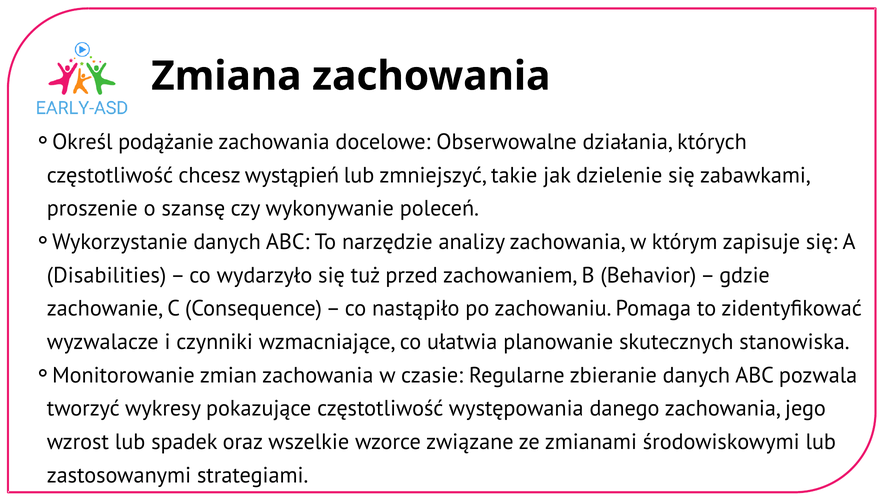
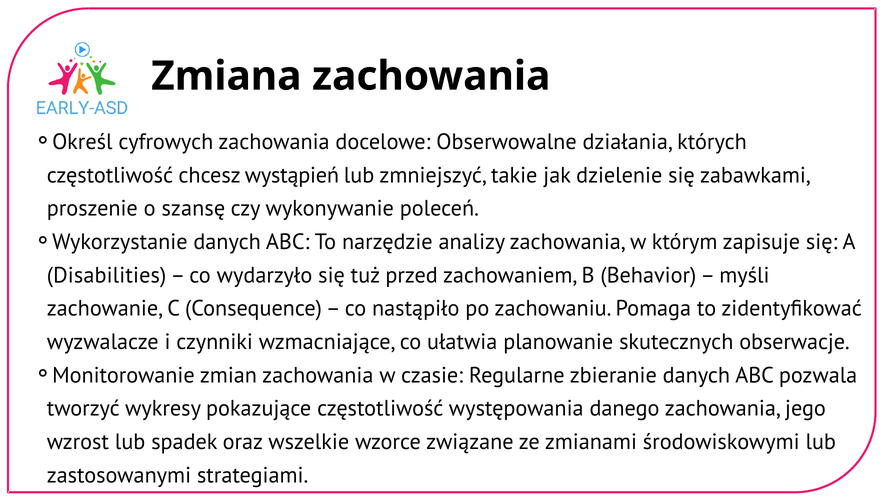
podążanie: podążanie -> cyfrowych
gdzie: gdzie -> myśli
stanowiska: stanowiska -> obserwacje
